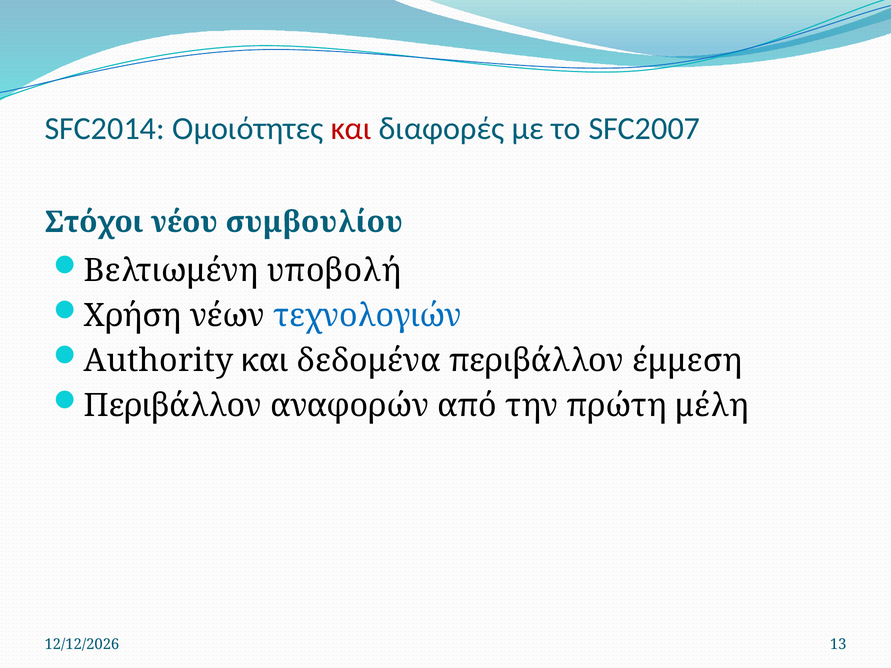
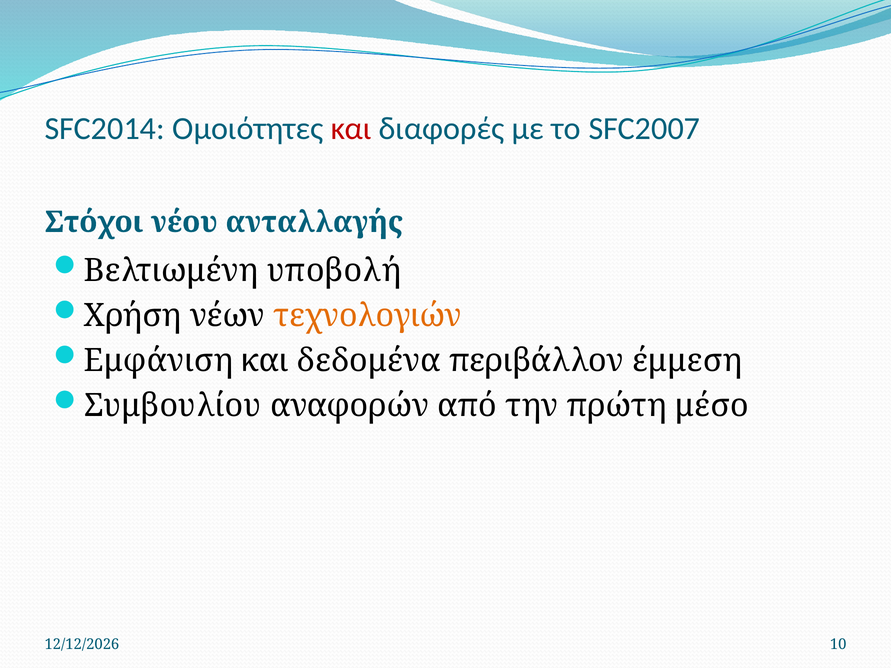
συμβουλίου: συμβουλίου -> ανταλλαγής
τεχνολογιών colour: blue -> orange
Authority: Authority -> Εμφάνιση
Περιβάλλον at (173, 406): Περιβάλλον -> Συμβουλίου
μέλη: μέλη -> μέσο
13: 13 -> 10
